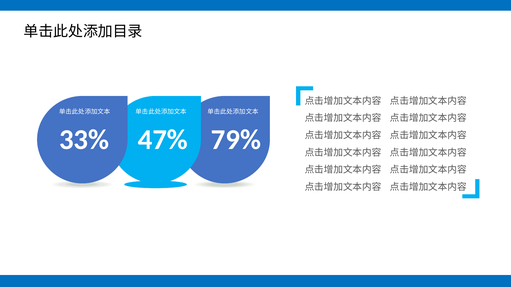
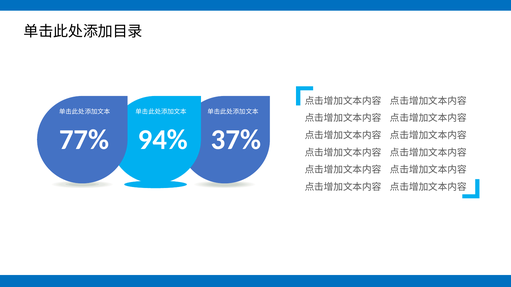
33%: 33% -> 77%
47%: 47% -> 94%
79%: 79% -> 37%
